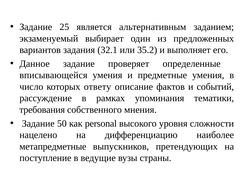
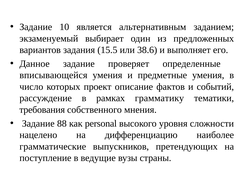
25: 25 -> 10
32.1: 32.1 -> 15.5
35.2: 35.2 -> 38.6
ответу: ответу -> проект
упоминания: упоминания -> грамматику
50: 50 -> 88
метапредметные: метапредметные -> грамматические
